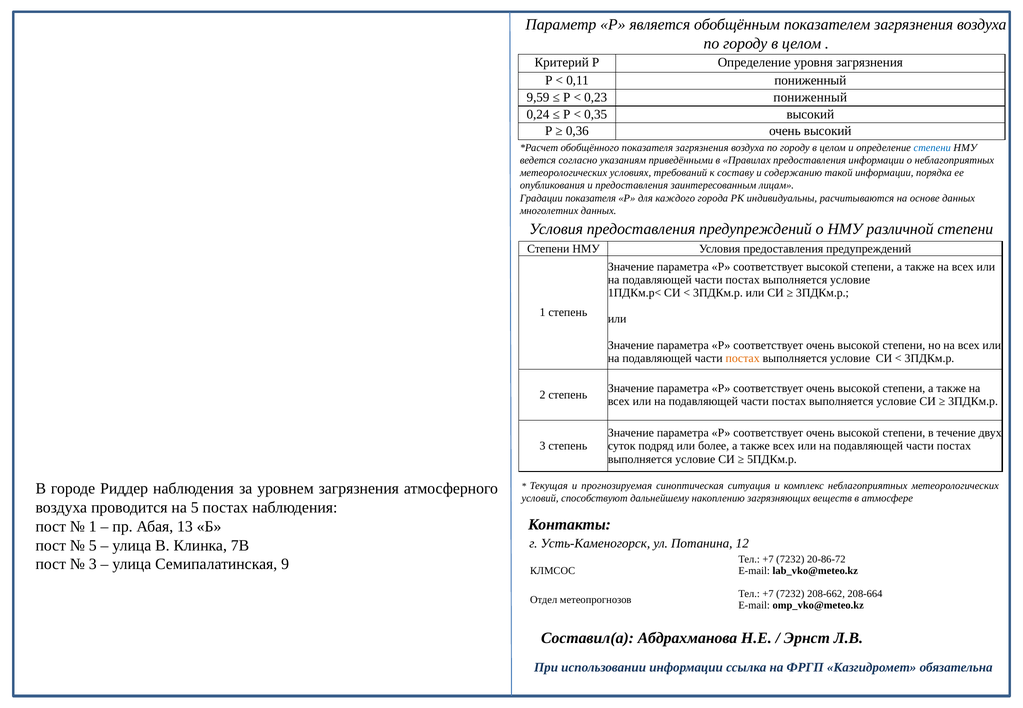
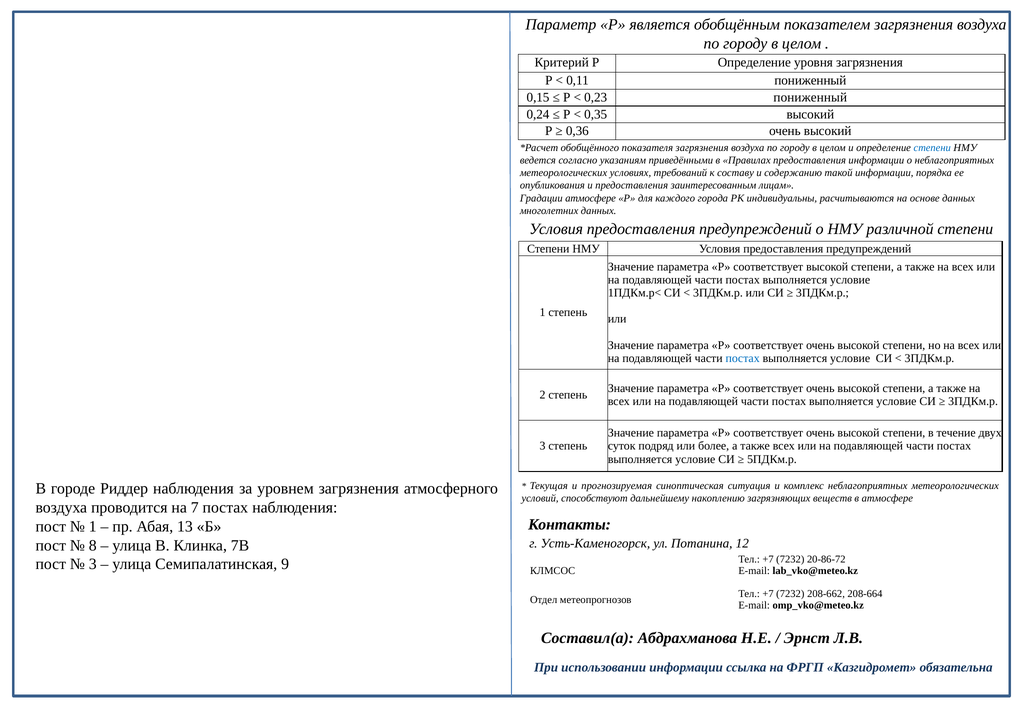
9,59: 9,59 -> 0,15
Градации показателя: показателя -> атмосфере
постах at (743, 358) colour: orange -> blue
на 5: 5 -> 7
5 at (93, 546): 5 -> 8
